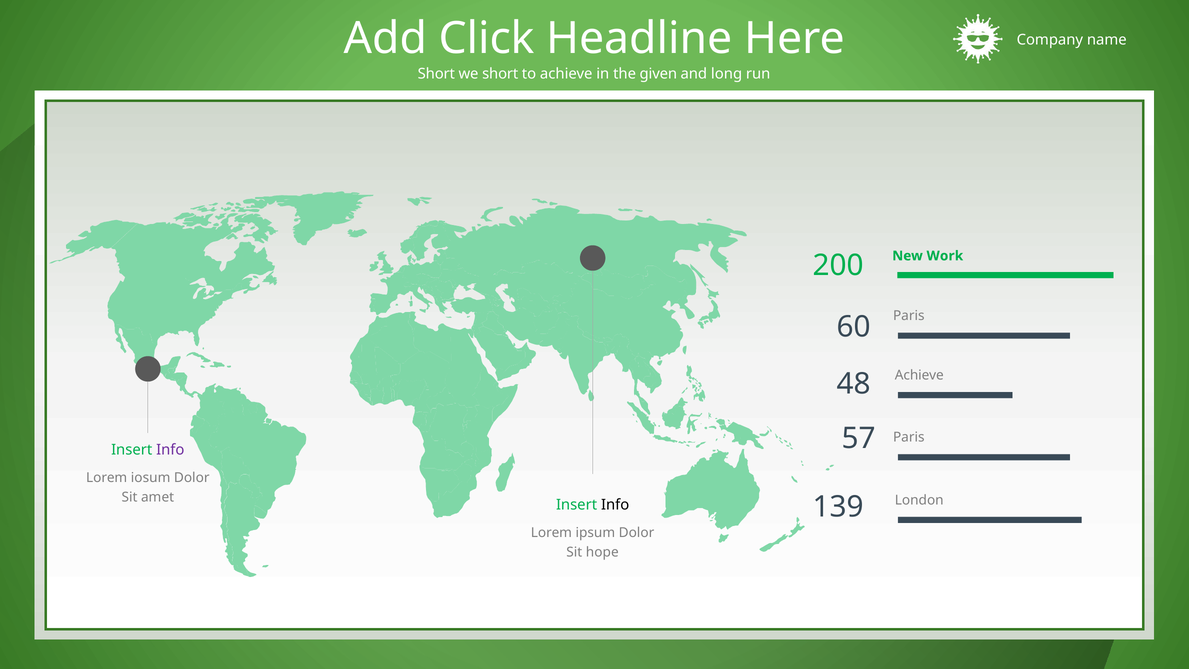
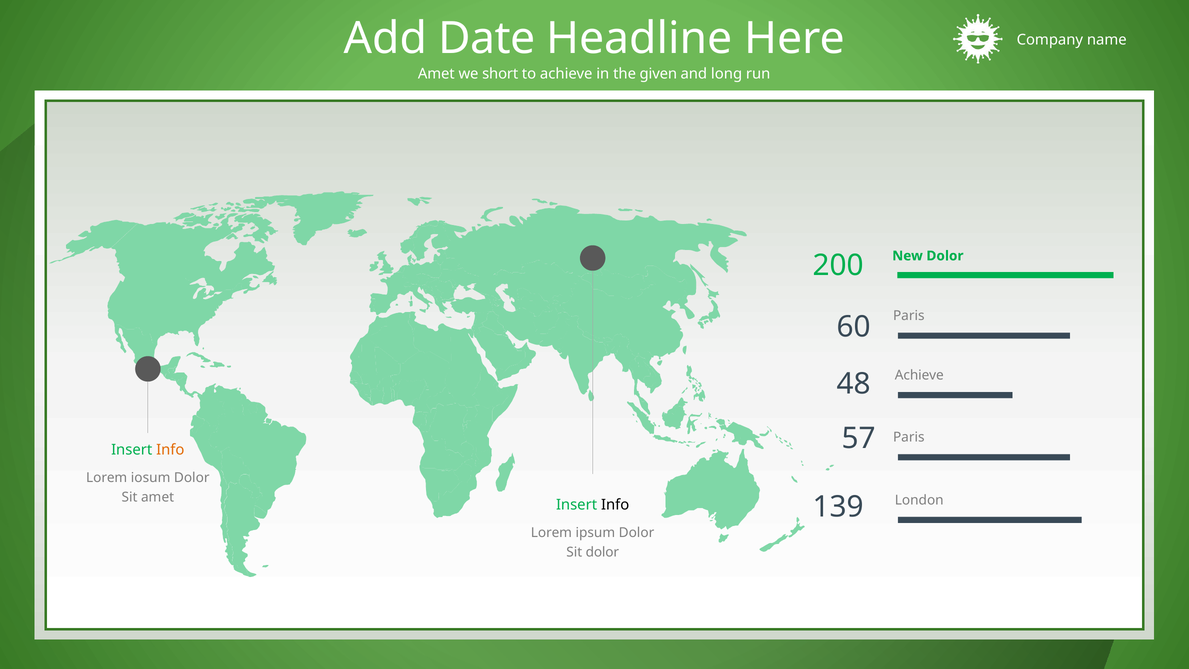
Click: Click -> Date
Short at (436, 74): Short -> Amet
New Work: Work -> Dolor
Info at (170, 450) colour: purple -> orange
Sit hope: hope -> dolor
